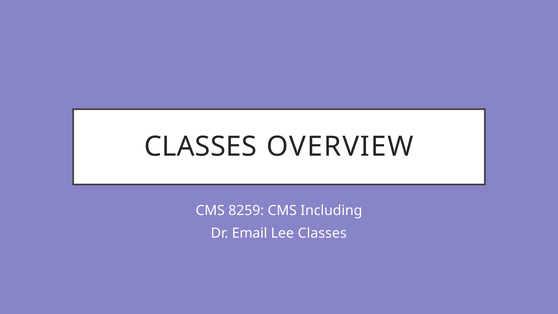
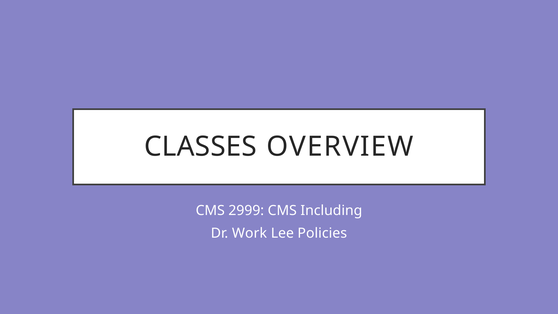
8259: 8259 -> 2999
Email: Email -> Work
Lee Classes: Classes -> Policies
